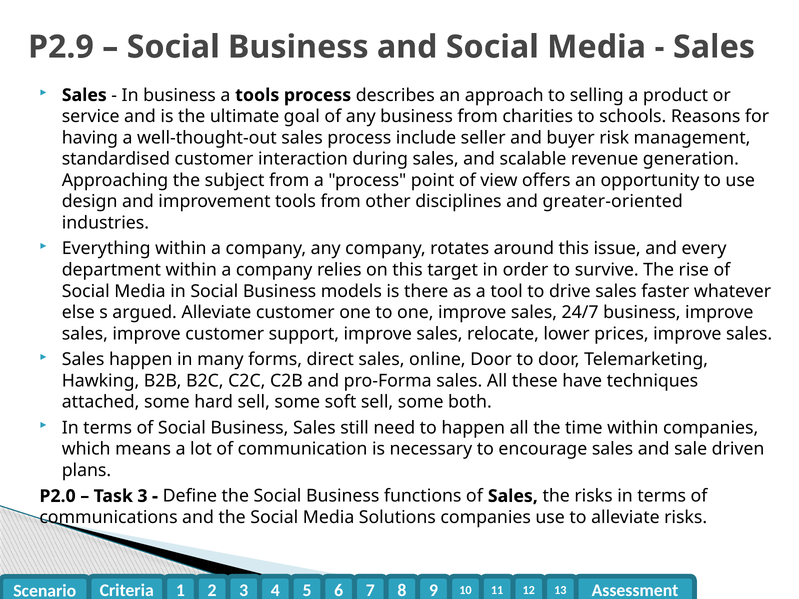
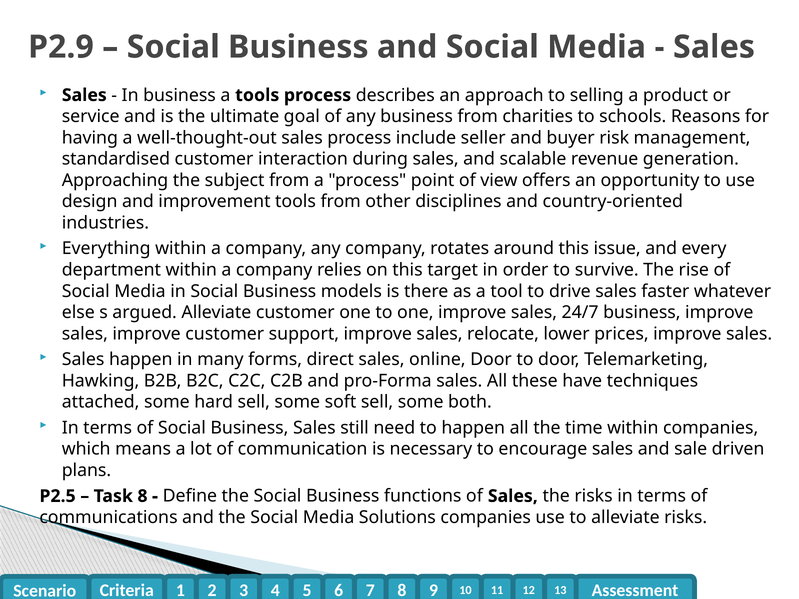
greater-oriented: greater-oriented -> country-oriented
P2.0: P2.0 -> P2.5
Task 3: 3 -> 8
